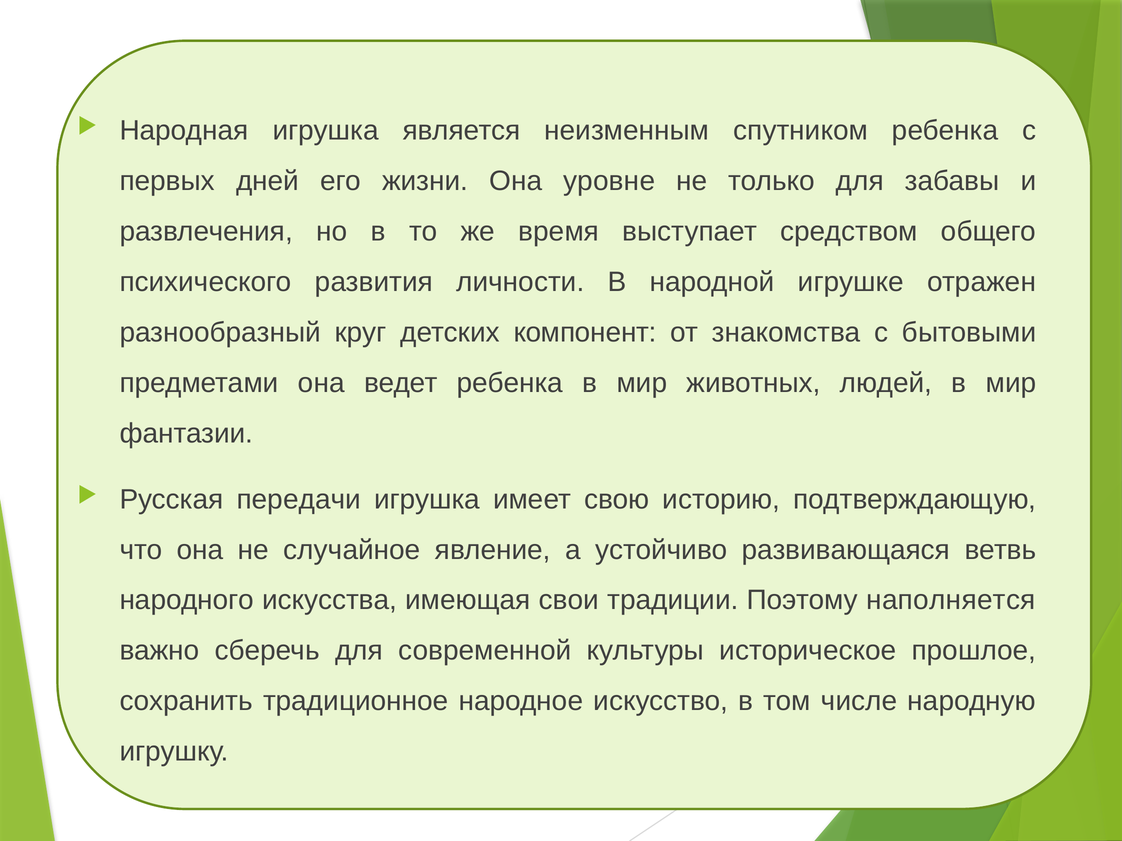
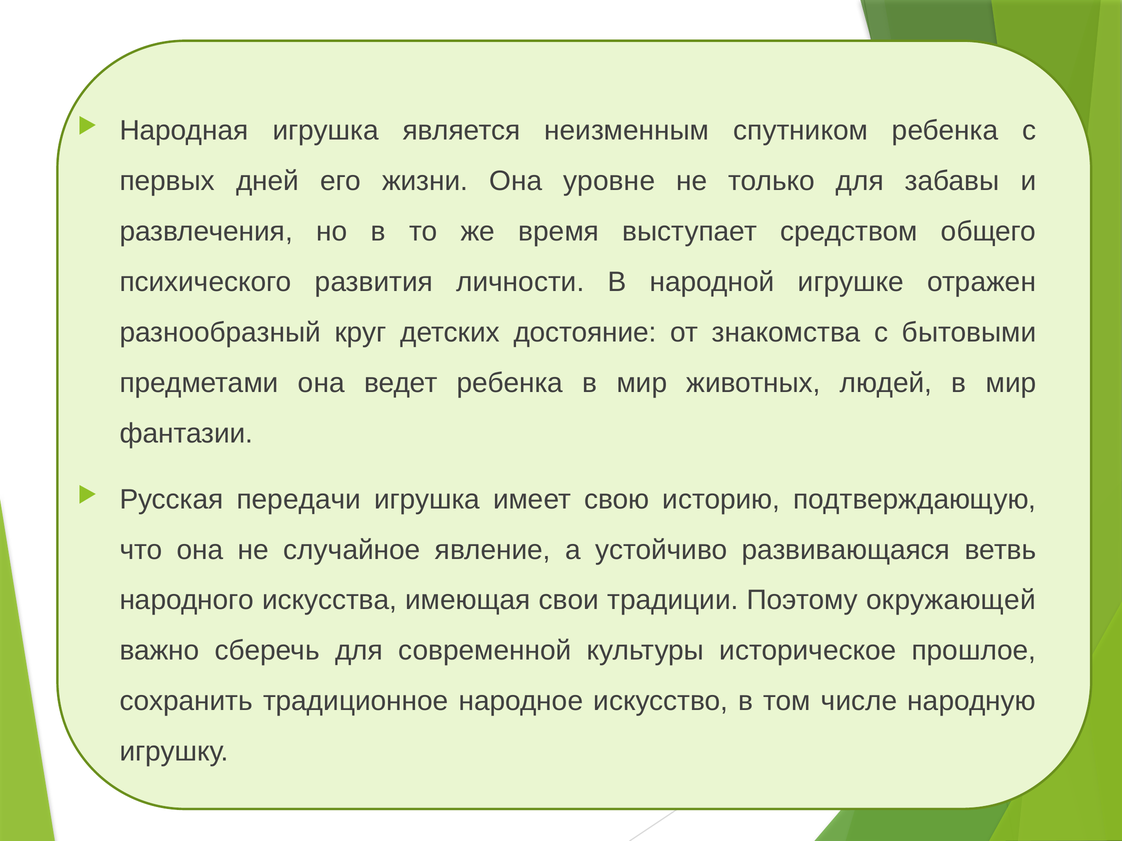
компонент: компонент -> достояние
наполняется: наполняется -> окружающей
